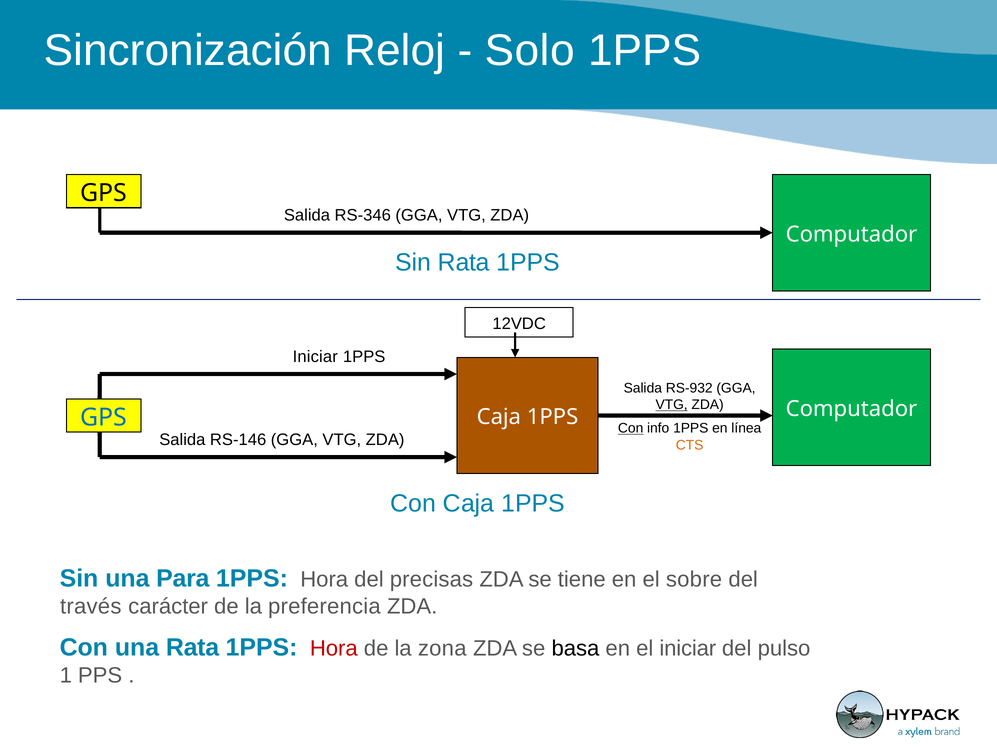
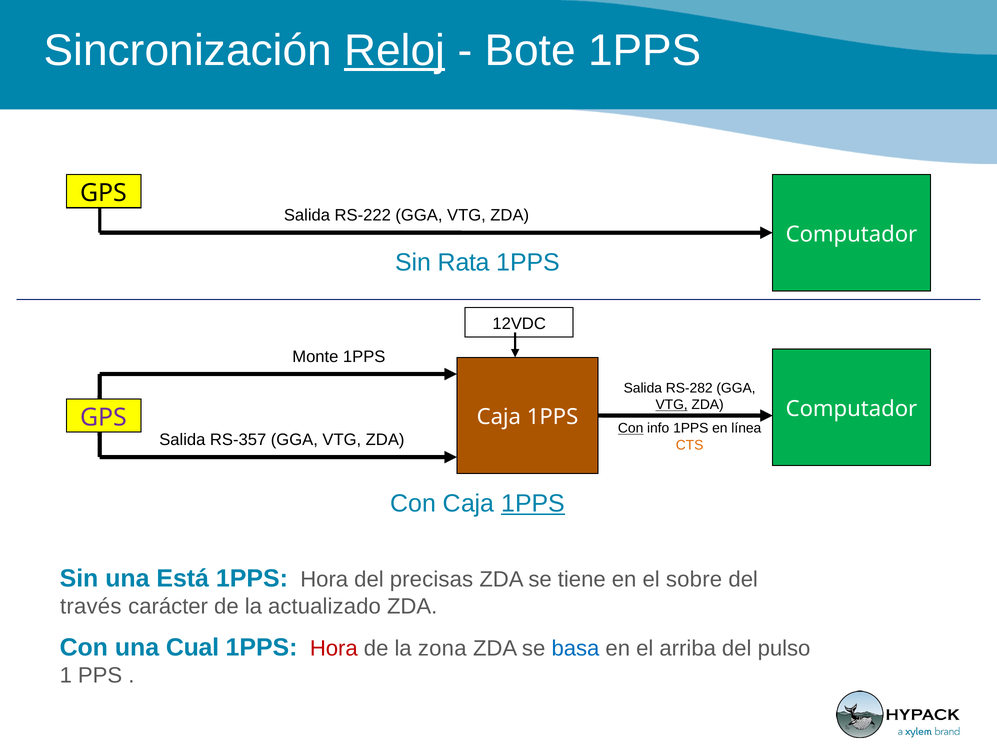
Reloj underline: none -> present
Solo: Solo -> Bote
RS-346: RS-346 -> RS-222
Iniciar at (315, 357): Iniciar -> Monte
RS-932: RS-932 -> RS-282
GPS at (104, 417) colour: blue -> purple
RS-146: RS-146 -> RS-357
1PPS at (533, 503) underline: none -> present
Para: Para -> Está
preferencia: preferencia -> actualizado
una Rata: Rata -> Cual
basa colour: black -> blue
el iniciar: iniciar -> arriba
